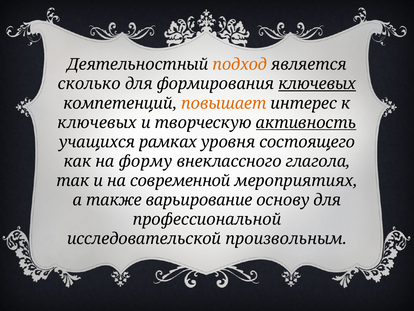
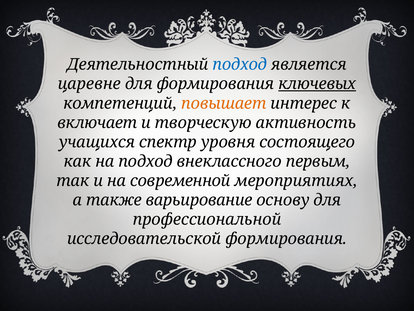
подход at (240, 65) colour: orange -> blue
сколько: сколько -> царевне
ключевых at (97, 123): ключевых -> включает
активность underline: present -> none
рамках: рамках -> спектр
на форму: форму -> подход
глагола: глагола -> первым
исследовательской произвольным: произвольным -> формирования
